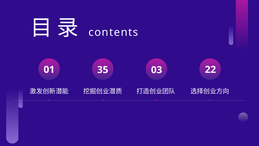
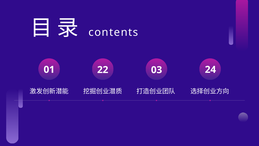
35: 35 -> 22
22: 22 -> 24
